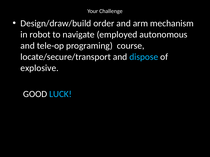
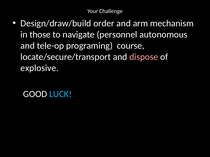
robot: robot -> those
employed: employed -> personnel
dispose colour: light blue -> pink
